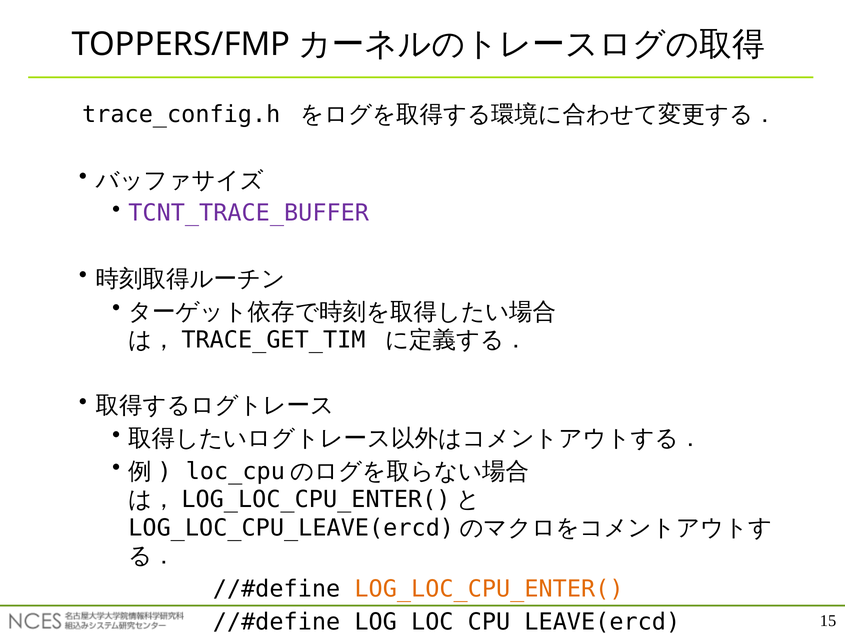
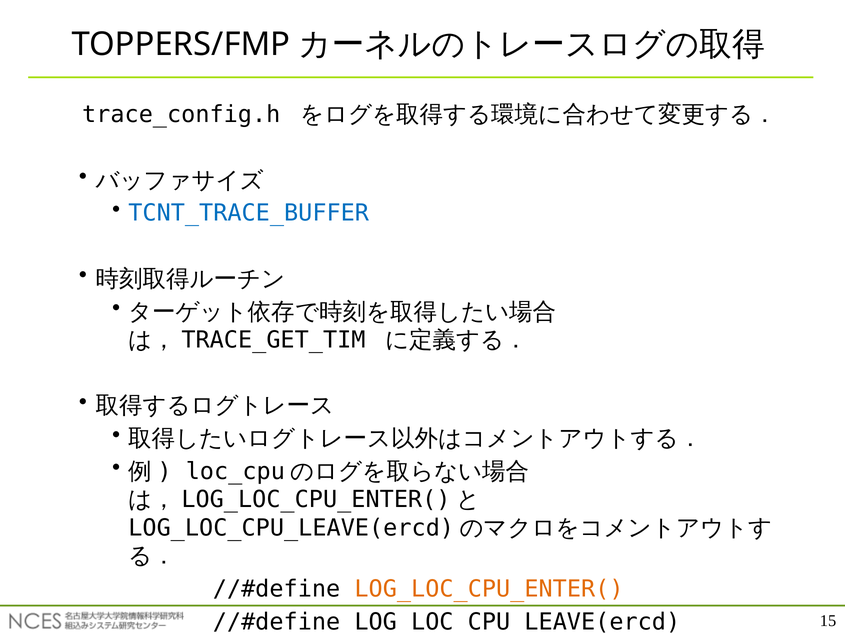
TCNT_TRACE_BUFFER colour: purple -> blue
